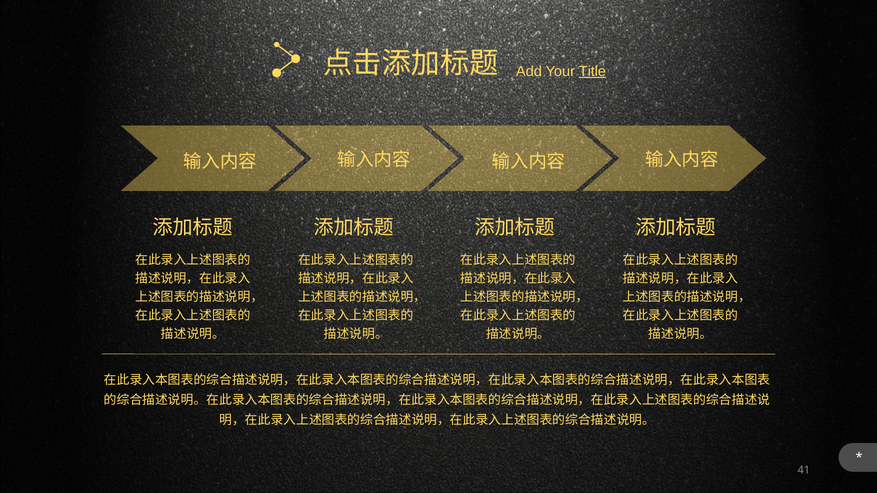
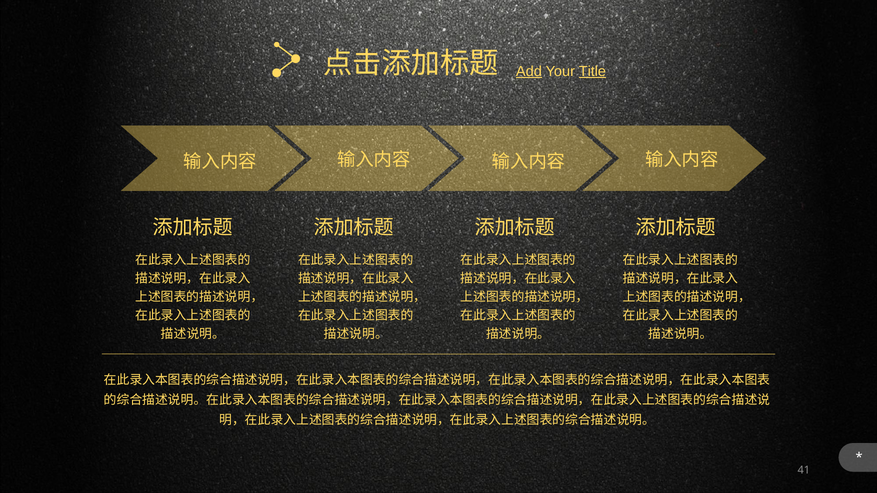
Add underline: none -> present
